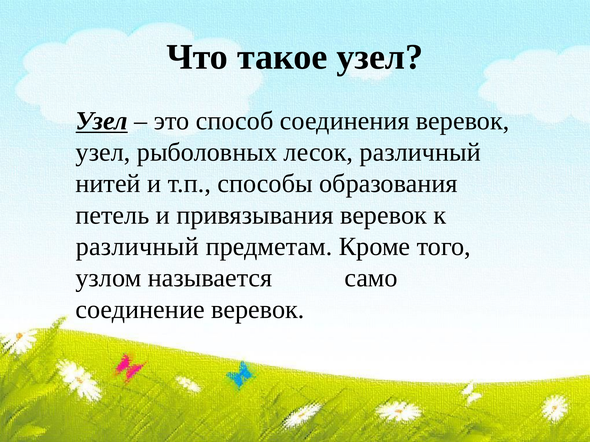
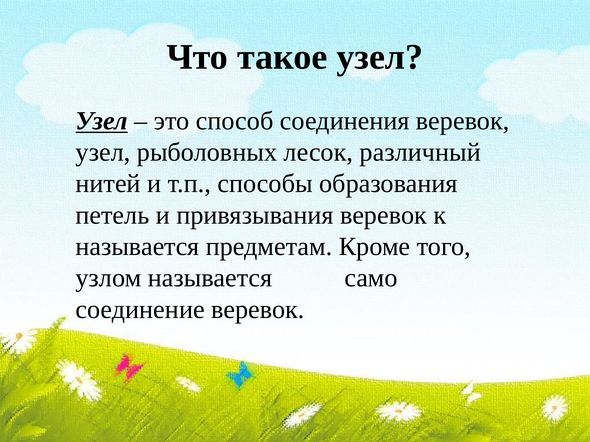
различный at (137, 247): различный -> называется
